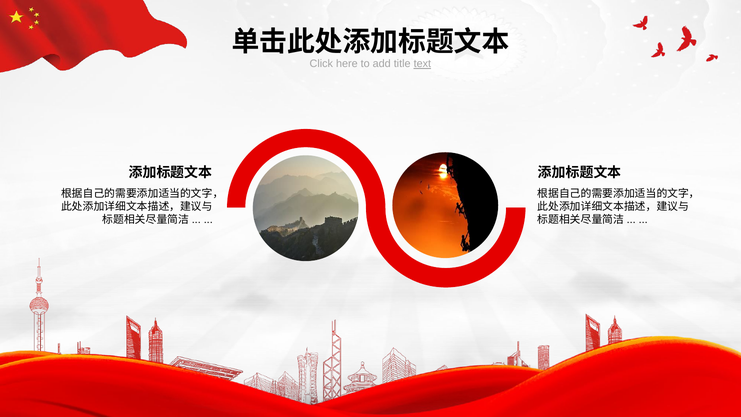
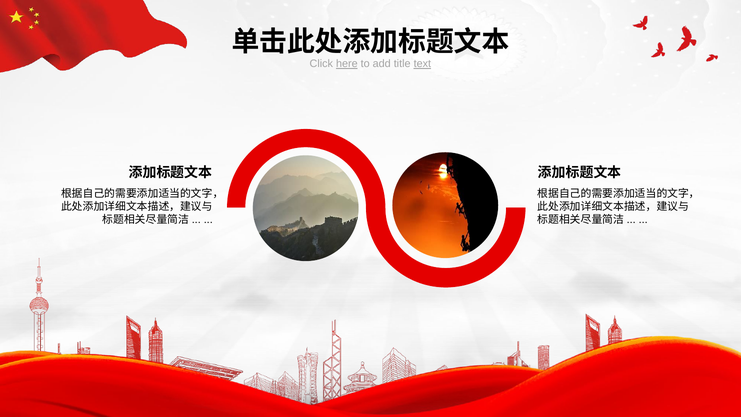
here underline: none -> present
